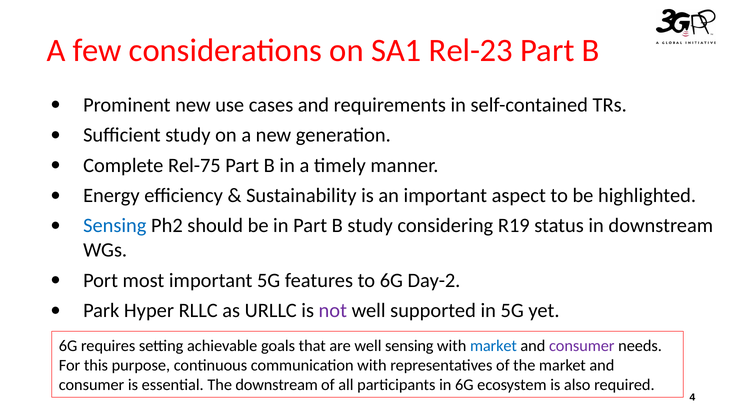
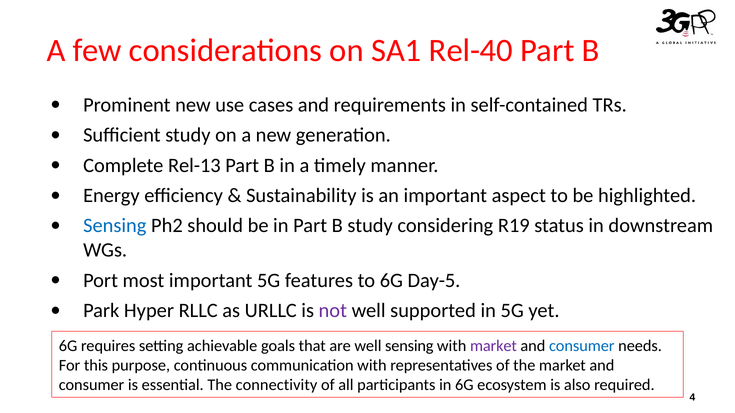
Rel-23: Rel-23 -> Rel-40
Rel-75: Rel-75 -> Rel-13
Day-2: Day-2 -> Day-5
market at (493, 346) colour: blue -> purple
consumer at (582, 346) colour: purple -> blue
The downstream: downstream -> connectivity
